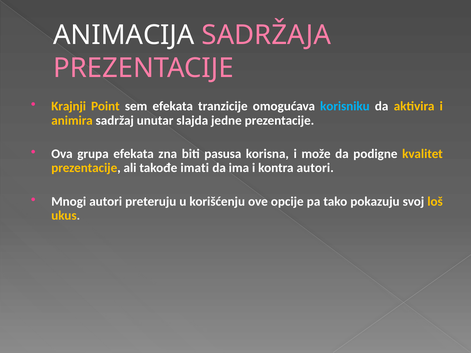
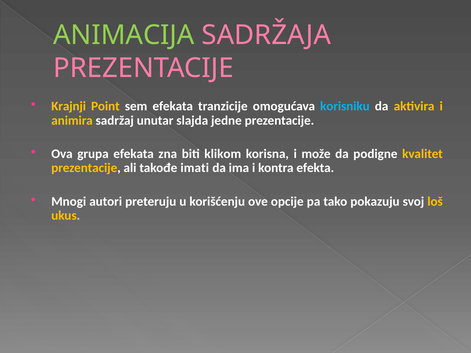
ANIMACIJA colour: white -> light green
pasusa: pasusa -> klikom
kontra autori: autori -> efekta
